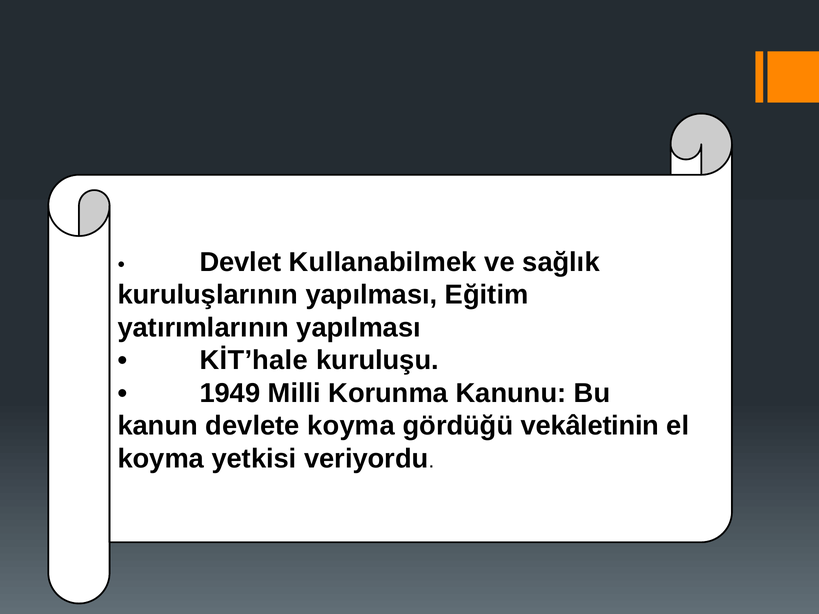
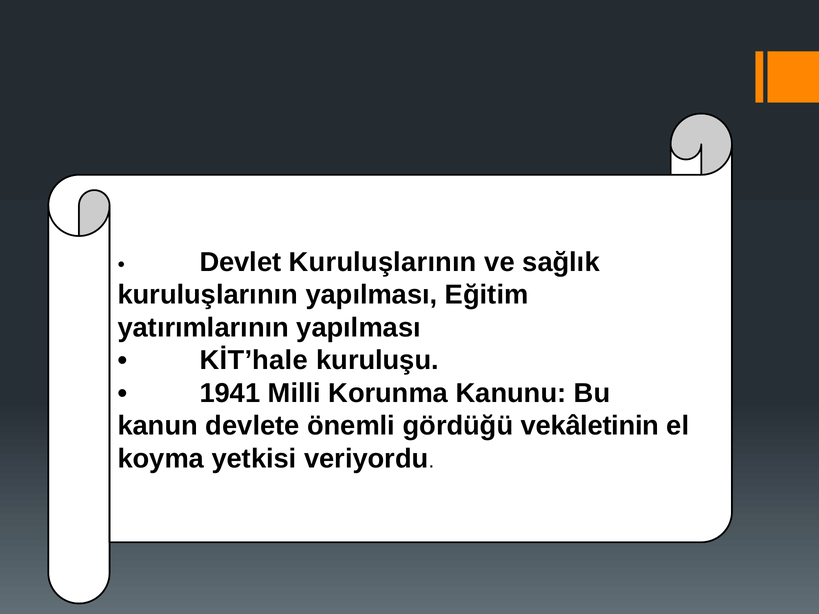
Devlet Kullanabilmek: Kullanabilmek -> Kuruluşlarının
1949: 1949 -> 1941
devlete koyma: koyma -> önemli
